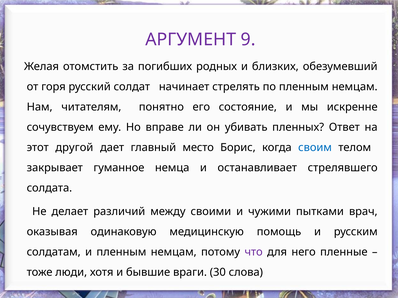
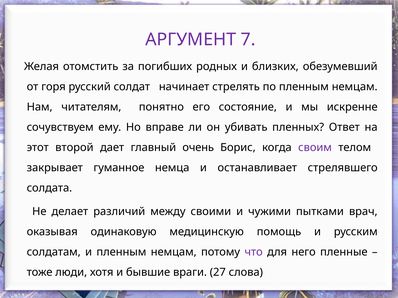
9: 9 -> 7
другой: другой -> второй
место: место -> очень
своим colour: blue -> purple
30: 30 -> 27
